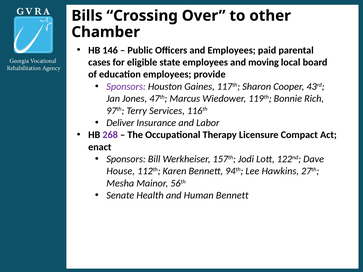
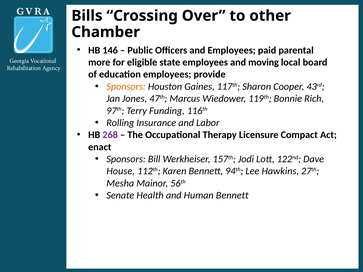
cases: cases -> more
Sponsors at (126, 87) colour: purple -> orange
Services: Services -> Funding
Deliver: Deliver -> Rolling
